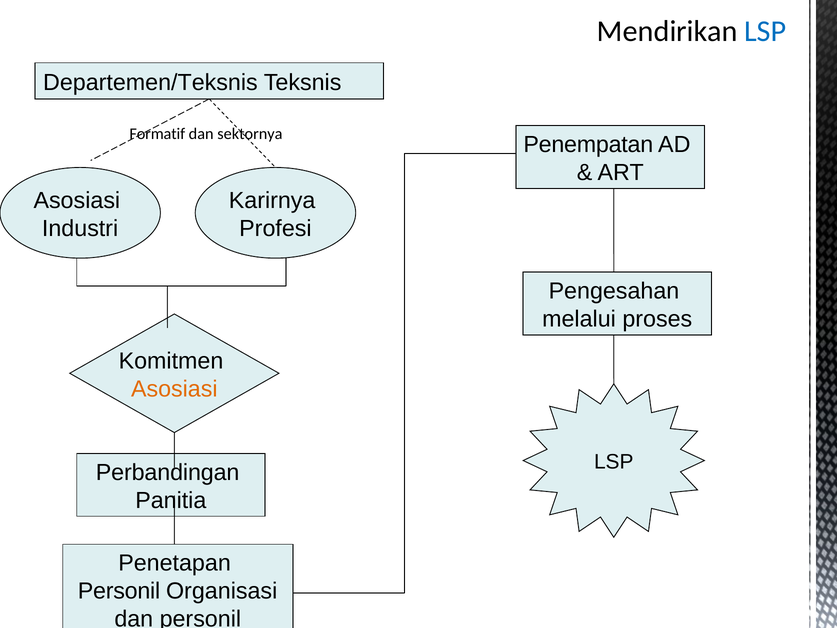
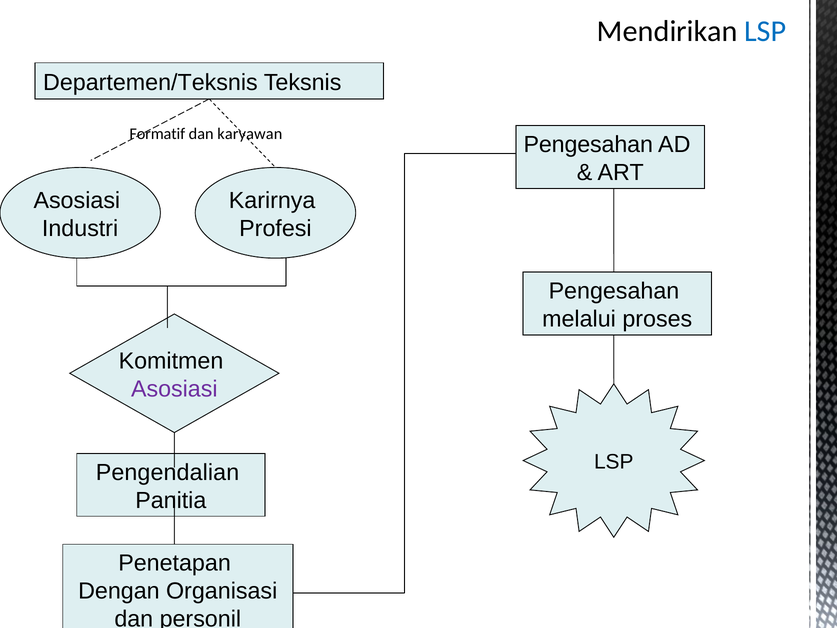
sektornya: sektornya -> karyawan
Penempatan at (588, 145): Penempatan -> Pengesahan
Asosiasi at (174, 389) colour: orange -> purple
Perbandingan: Perbandingan -> Pengendalian
Personil at (119, 591): Personil -> Dengan
